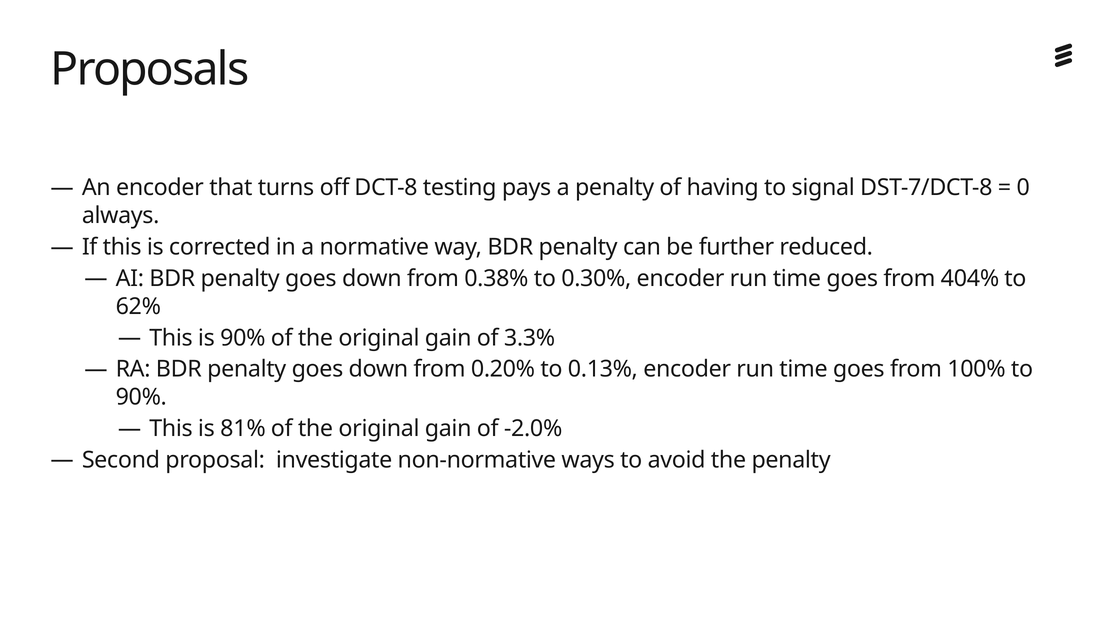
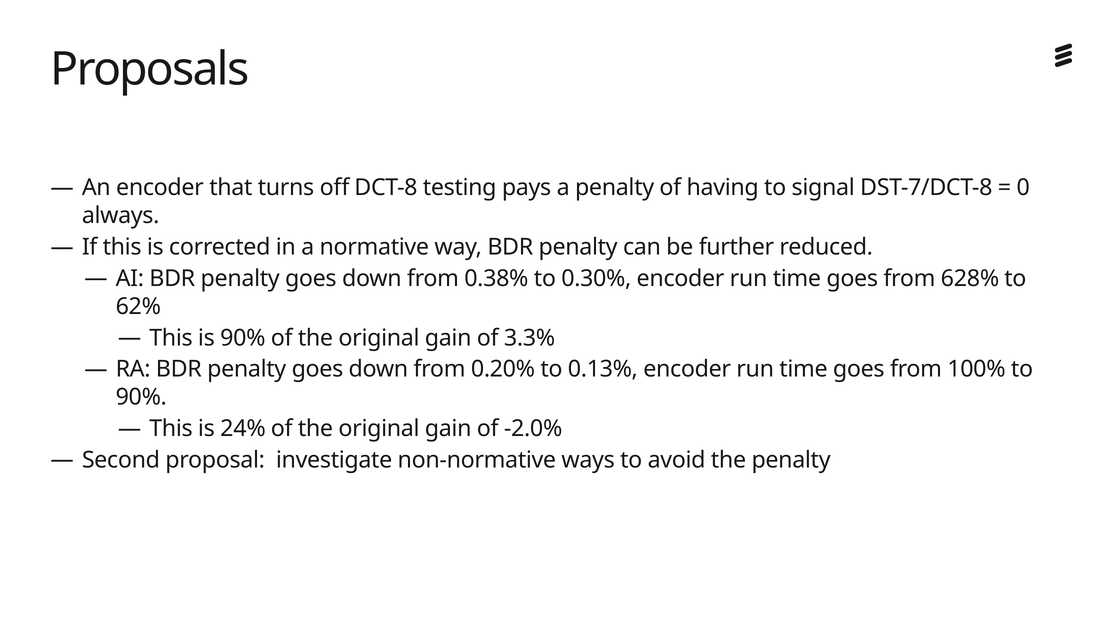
404%: 404% -> 628%
81%: 81% -> 24%
